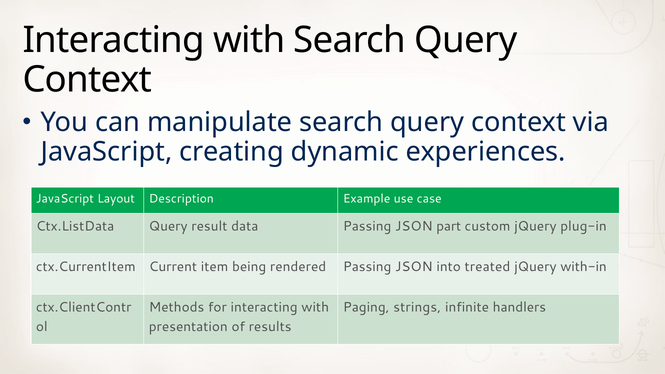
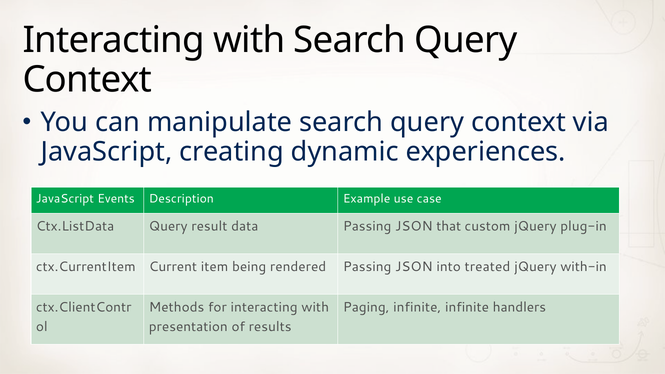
Layout: Layout -> Events
part: part -> that
Paging strings: strings -> infinite
